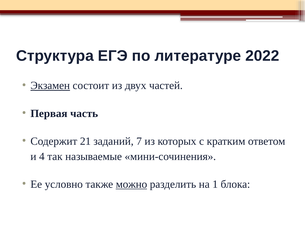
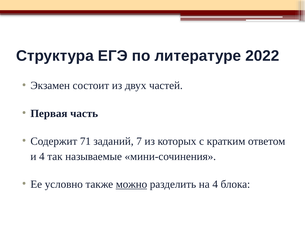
Экзамен underline: present -> none
21: 21 -> 71
на 1: 1 -> 4
